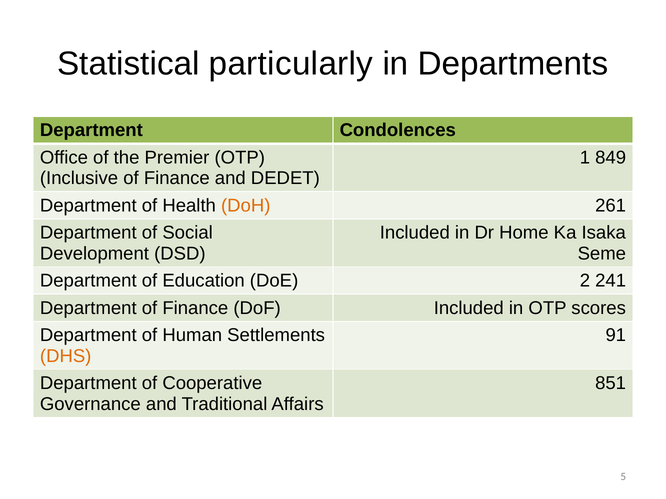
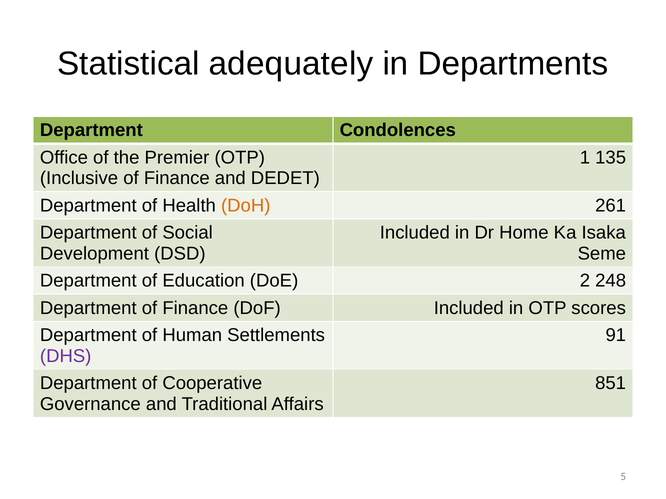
particularly: particularly -> adequately
849: 849 -> 135
241: 241 -> 248
DHS colour: orange -> purple
